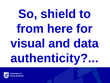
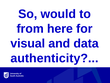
shield: shield -> would
